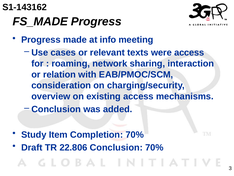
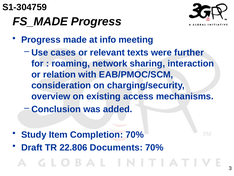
S1-143162: S1-143162 -> S1-304759
were access: access -> further
22.806 Conclusion: Conclusion -> Documents
